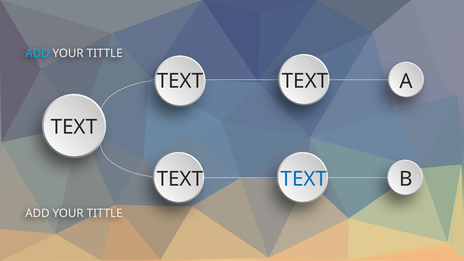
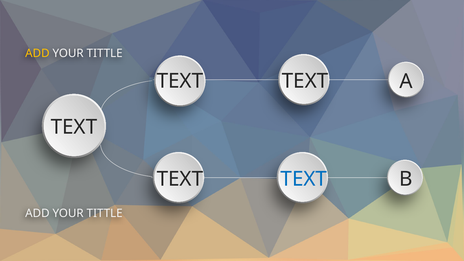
ADD at (37, 53) colour: light blue -> yellow
